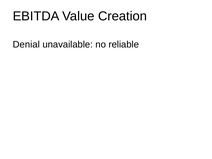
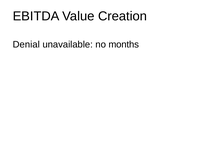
reliable: reliable -> months
